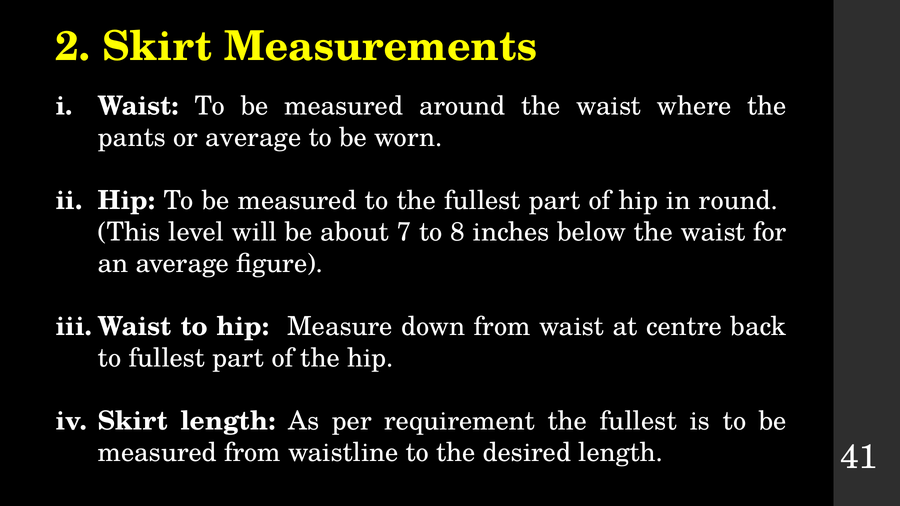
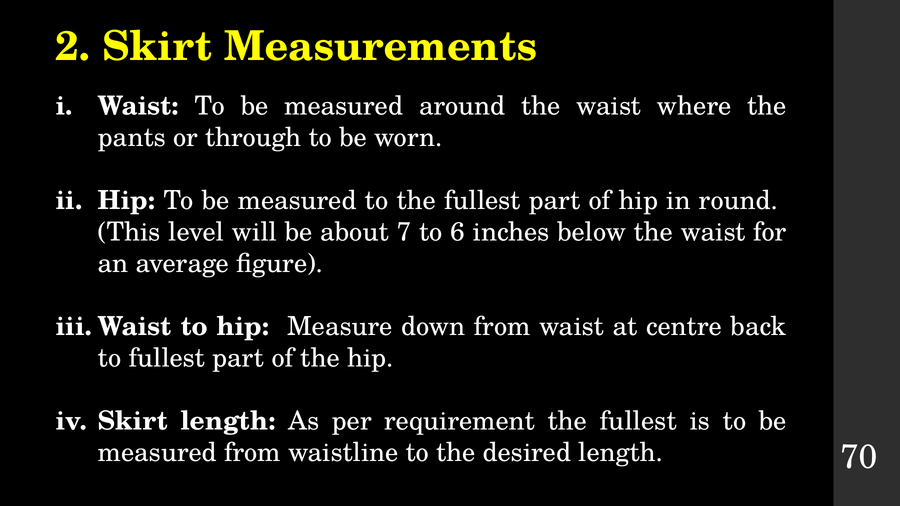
or average: average -> through
8: 8 -> 6
41: 41 -> 70
